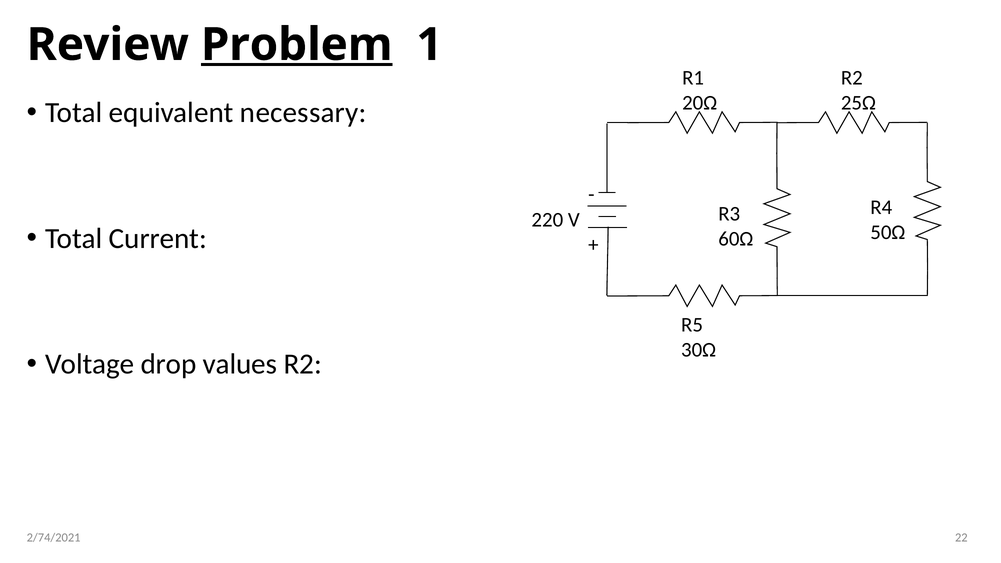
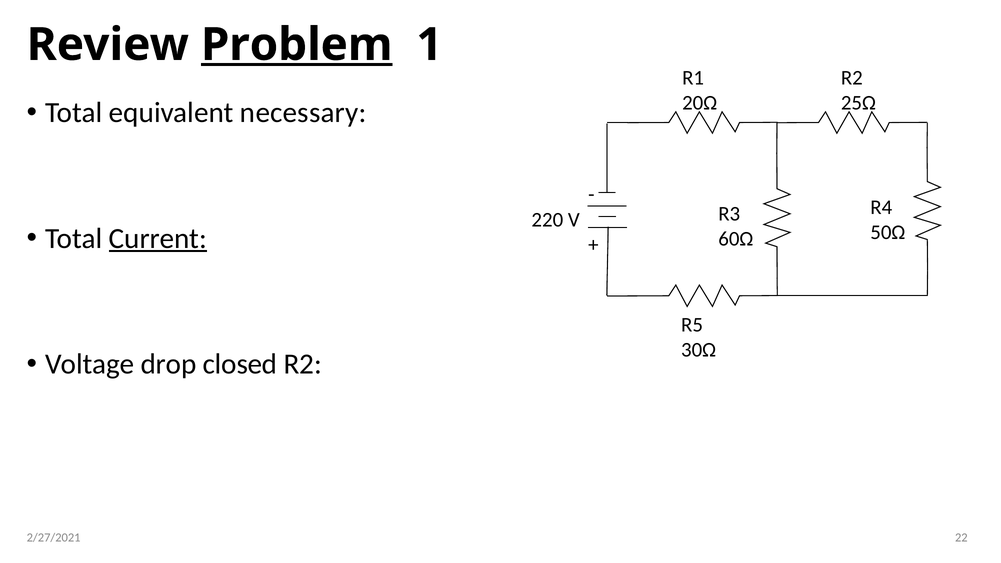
Current underline: none -> present
values: values -> closed
2/74/2021: 2/74/2021 -> 2/27/2021
